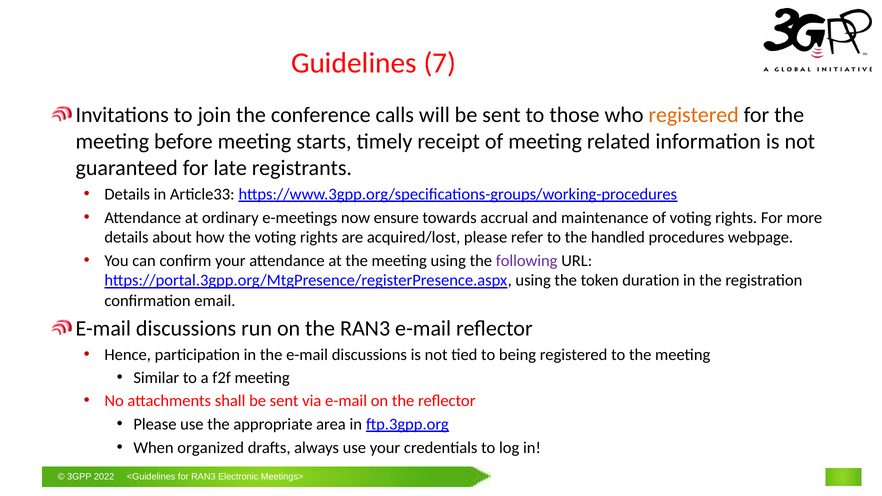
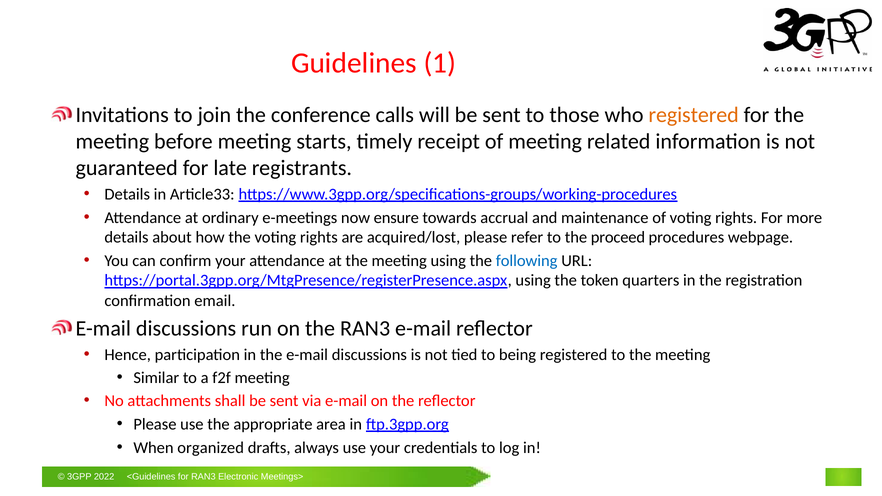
7: 7 -> 1
handled: handled -> proceed
following colour: purple -> blue
duration: duration -> quarters
